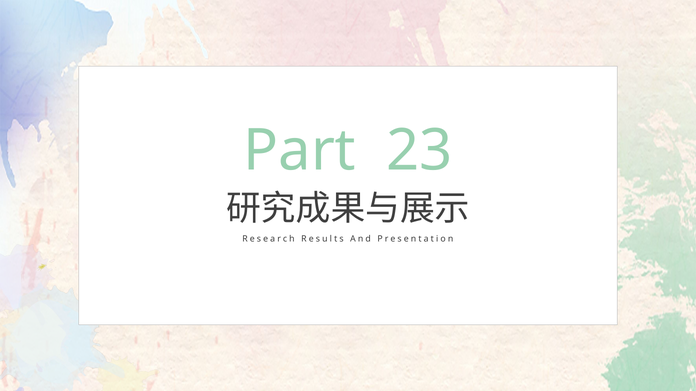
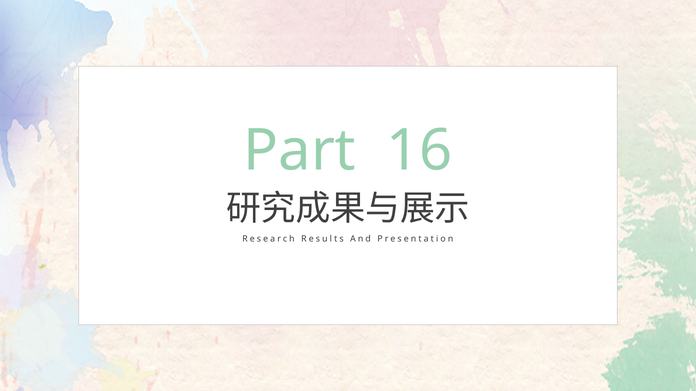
23: 23 -> 16
